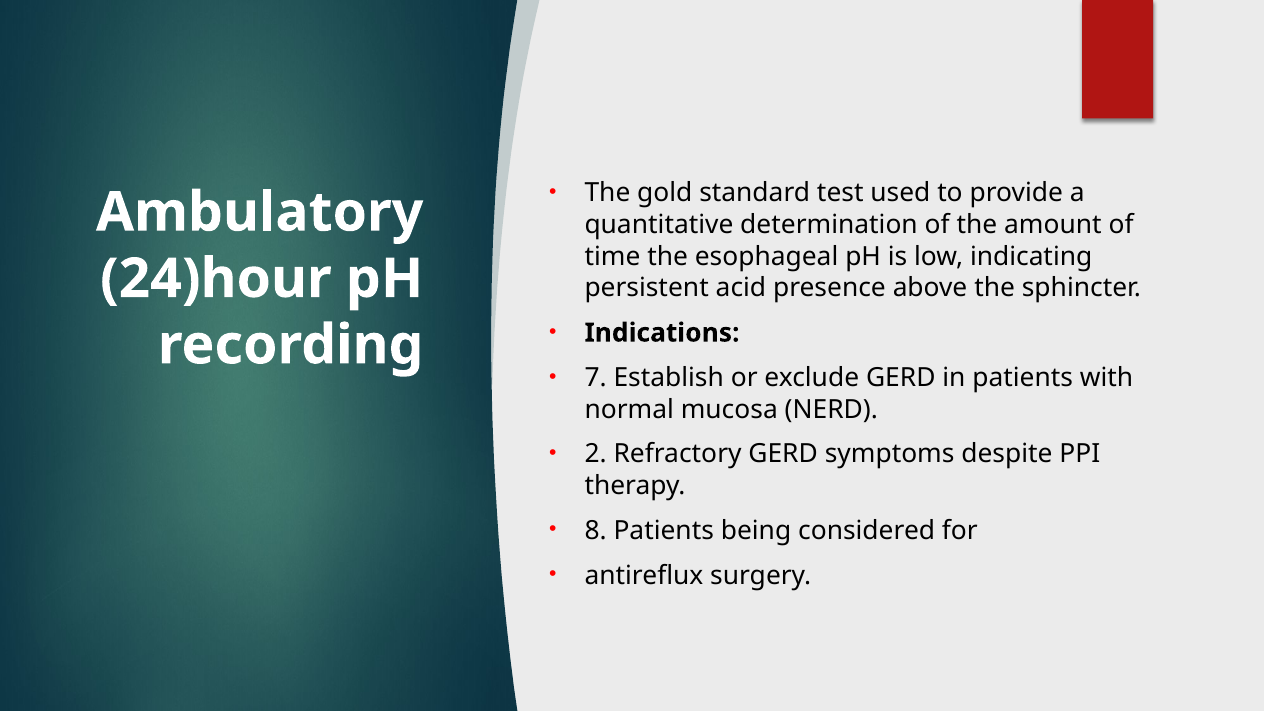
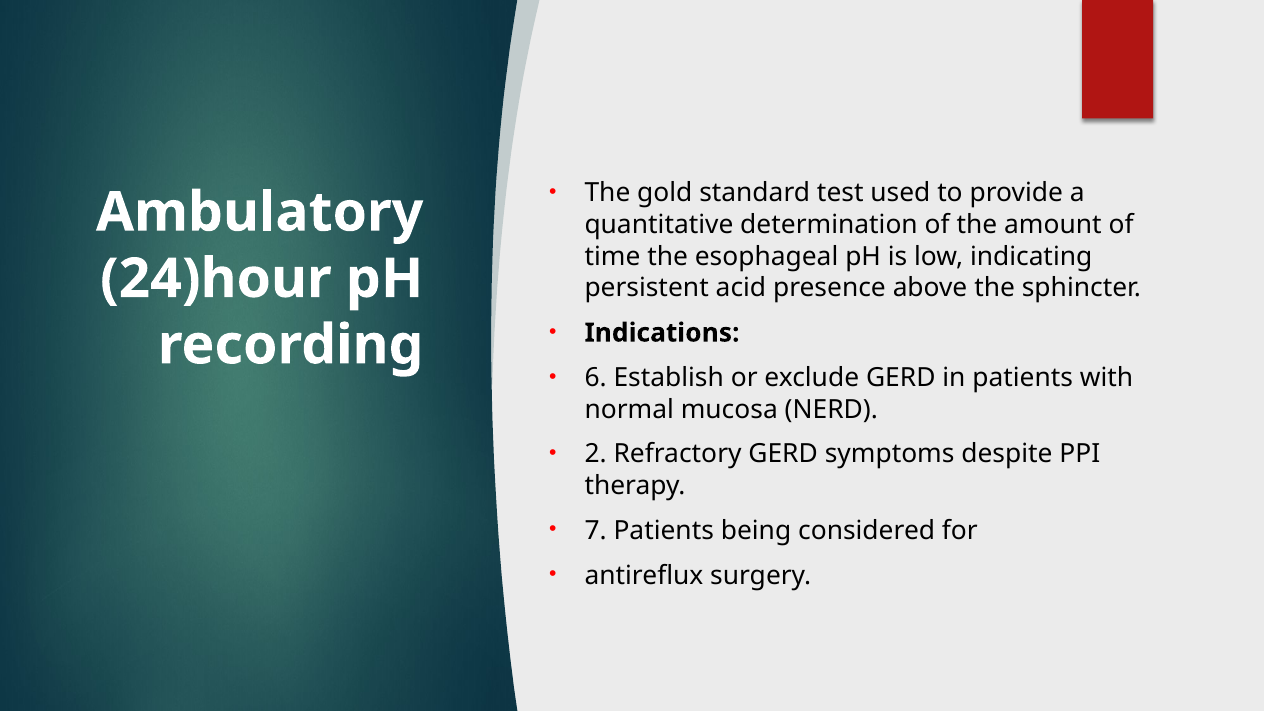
7: 7 -> 6
8: 8 -> 7
